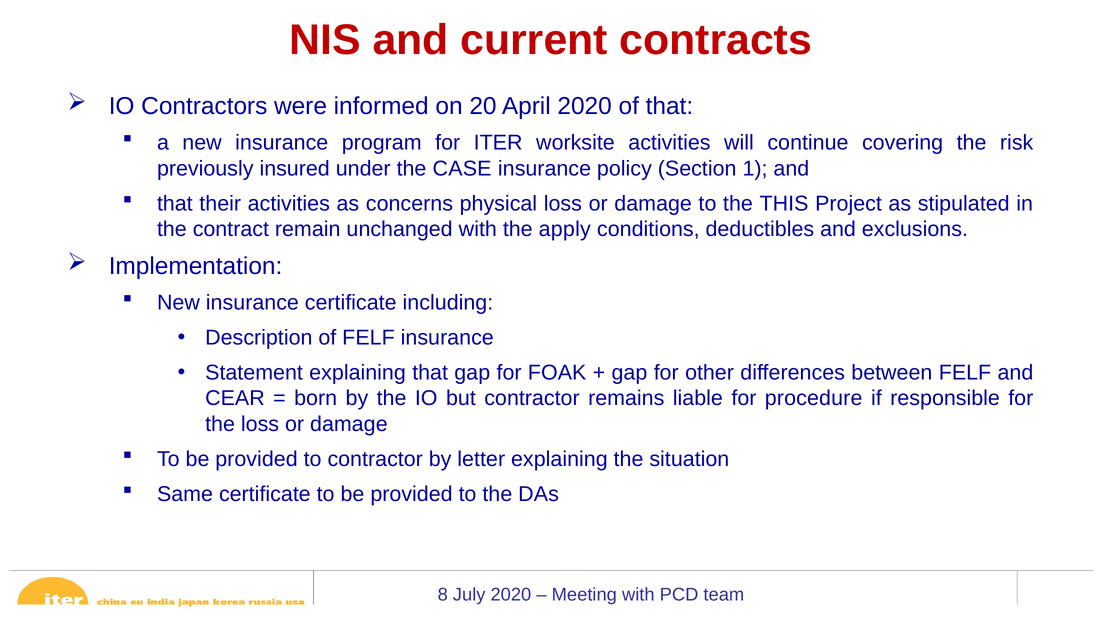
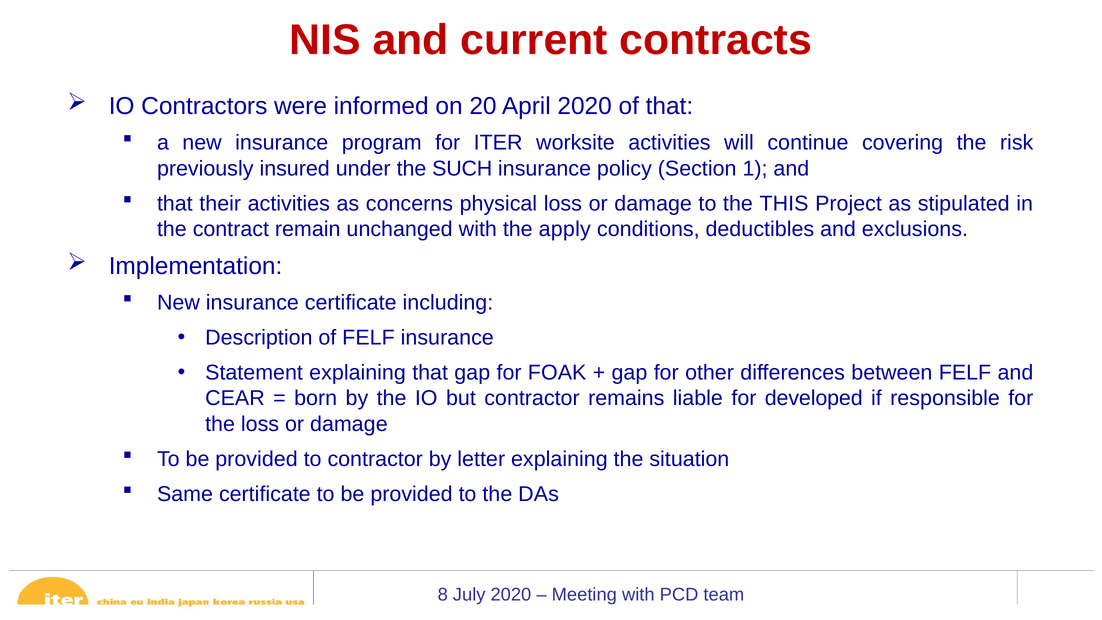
CASE: CASE -> SUCH
procedure: procedure -> developed
